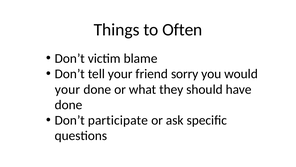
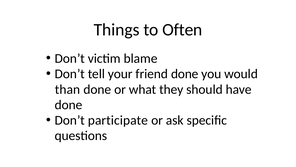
friend sorry: sorry -> done
your at (68, 89): your -> than
